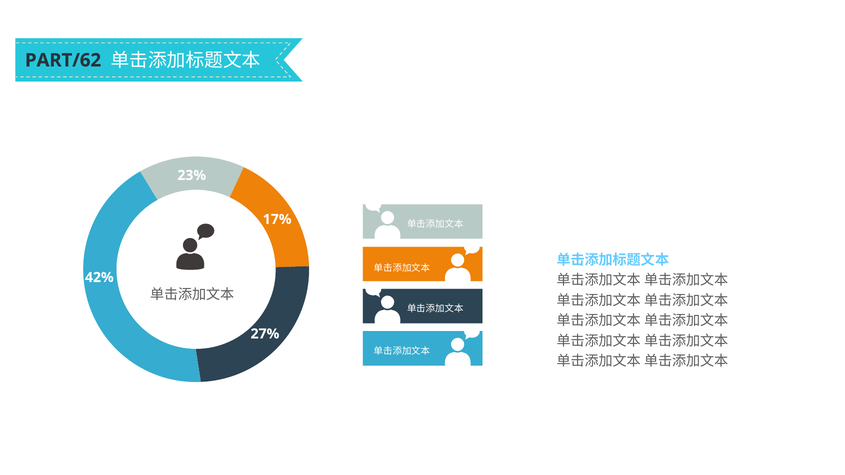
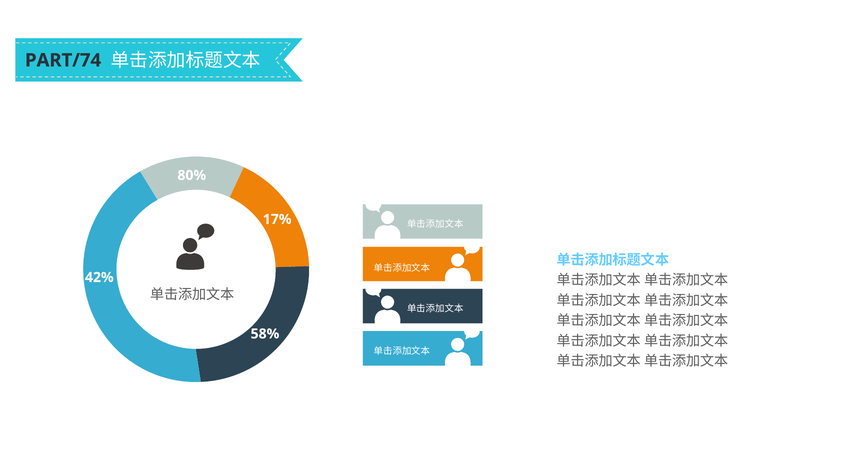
PART/62: PART/62 -> PART/74
23%: 23% -> 80%
27%: 27% -> 58%
